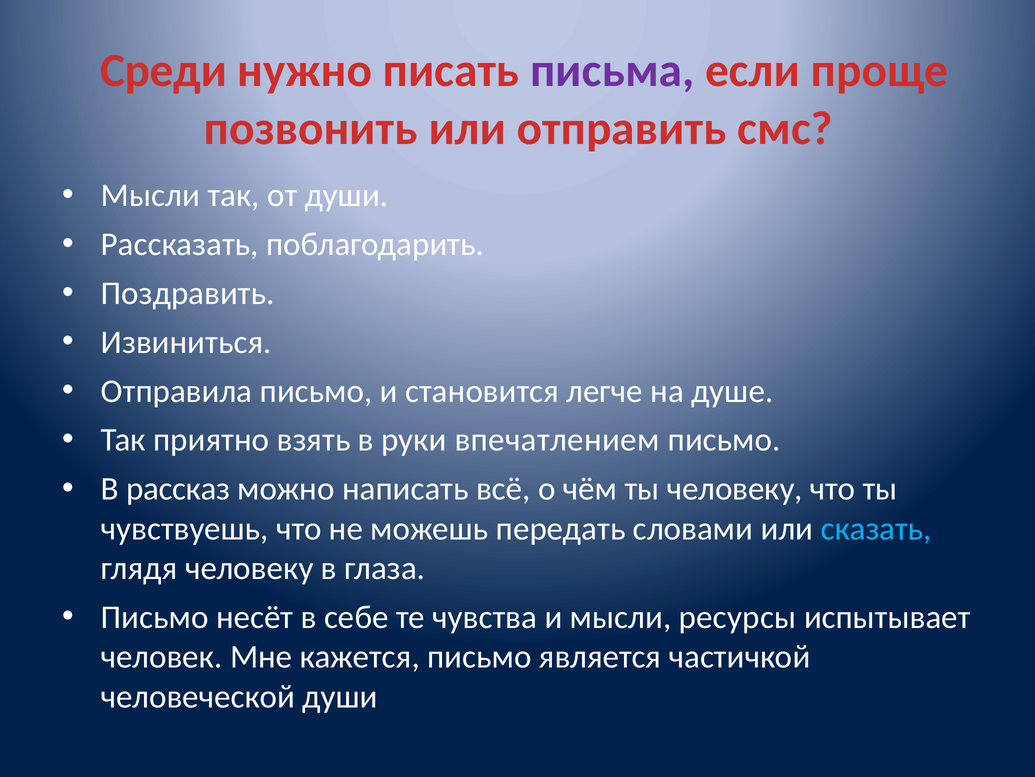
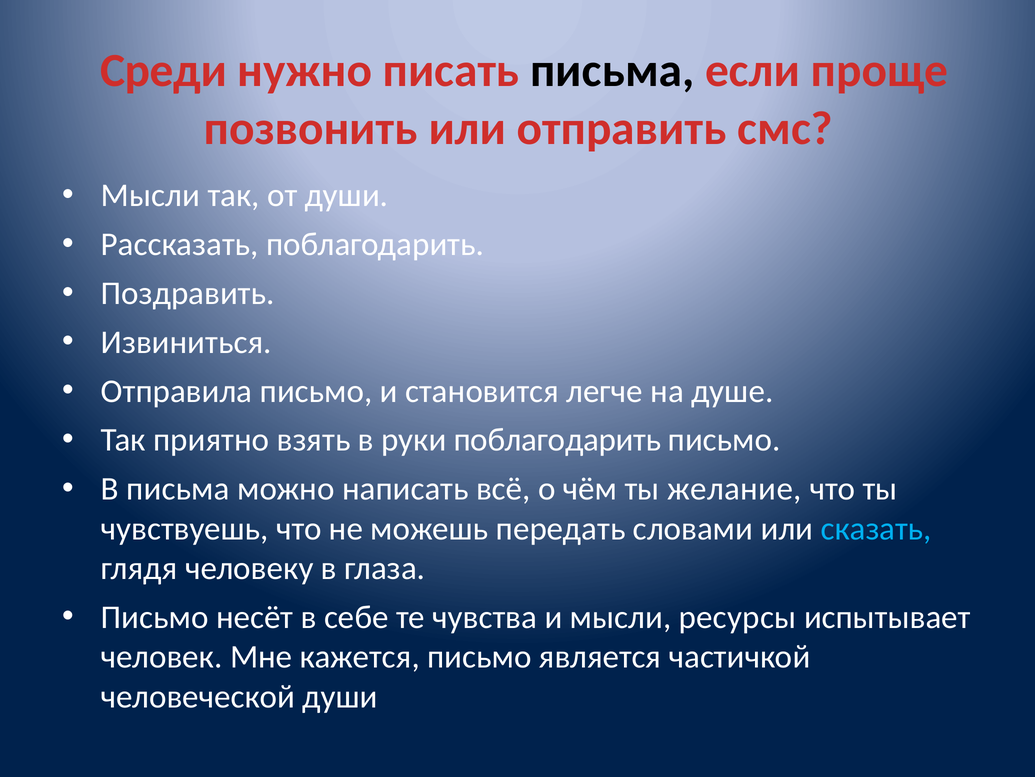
письма at (612, 71) colour: purple -> black
руки впечатлением: впечатлением -> поблагодарить
В рассказ: рассказ -> письма
ты человеку: человеку -> желание
